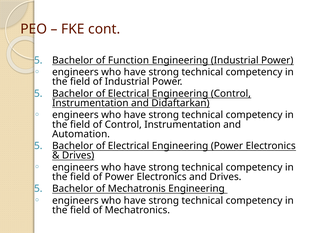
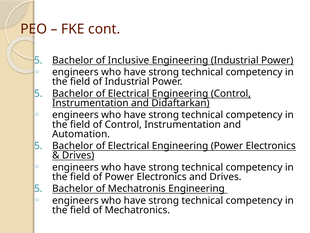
Function: Function -> Inclusive
